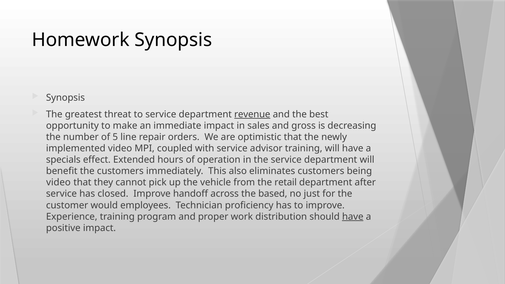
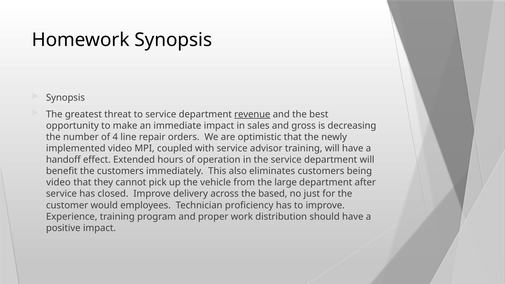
5: 5 -> 4
specials: specials -> handoff
retail: retail -> large
handoff: handoff -> delivery
have at (353, 217) underline: present -> none
